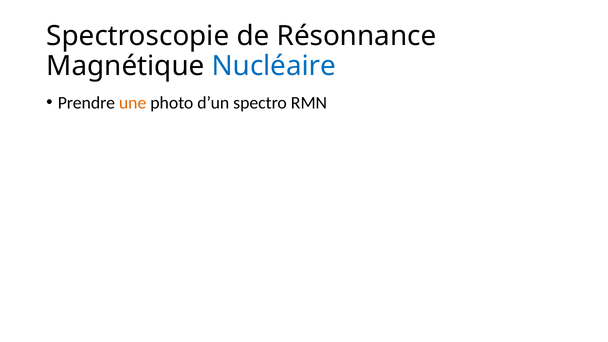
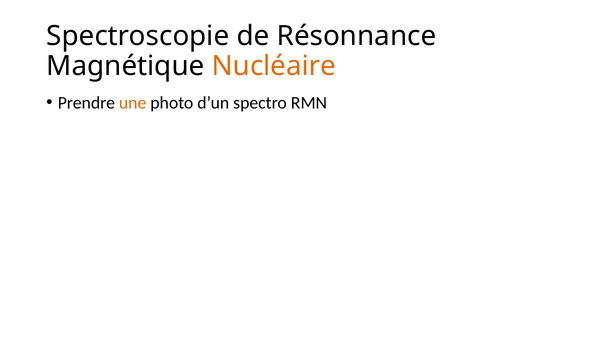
Nucléaire colour: blue -> orange
